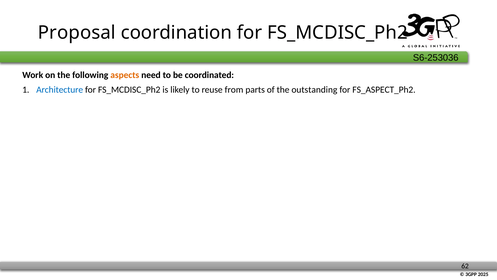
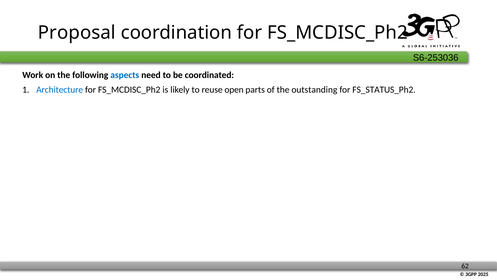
aspects colour: orange -> blue
from: from -> open
FS_ASPECT_Ph2: FS_ASPECT_Ph2 -> FS_STATUS_Ph2
